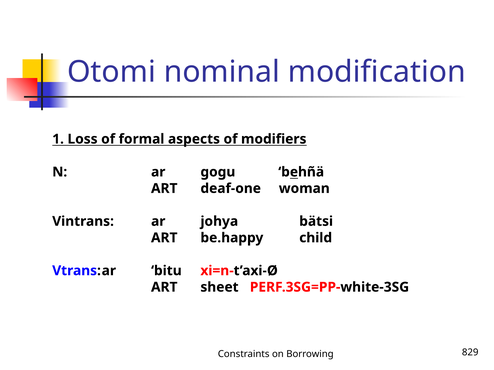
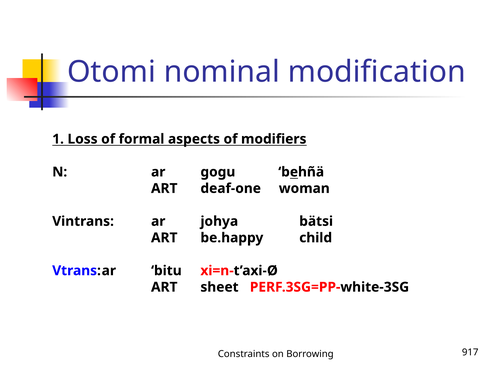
829: 829 -> 917
